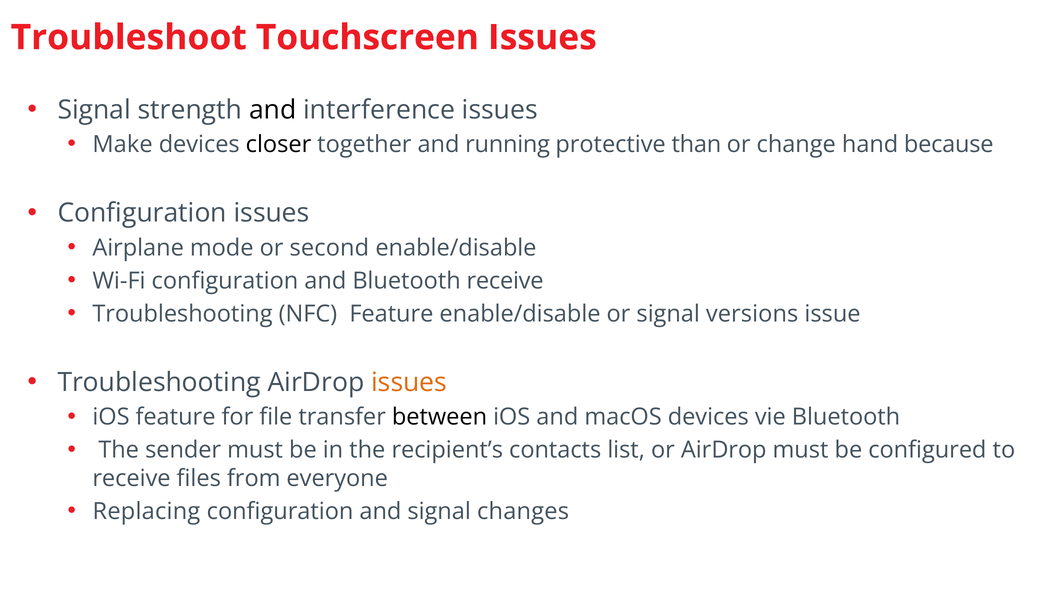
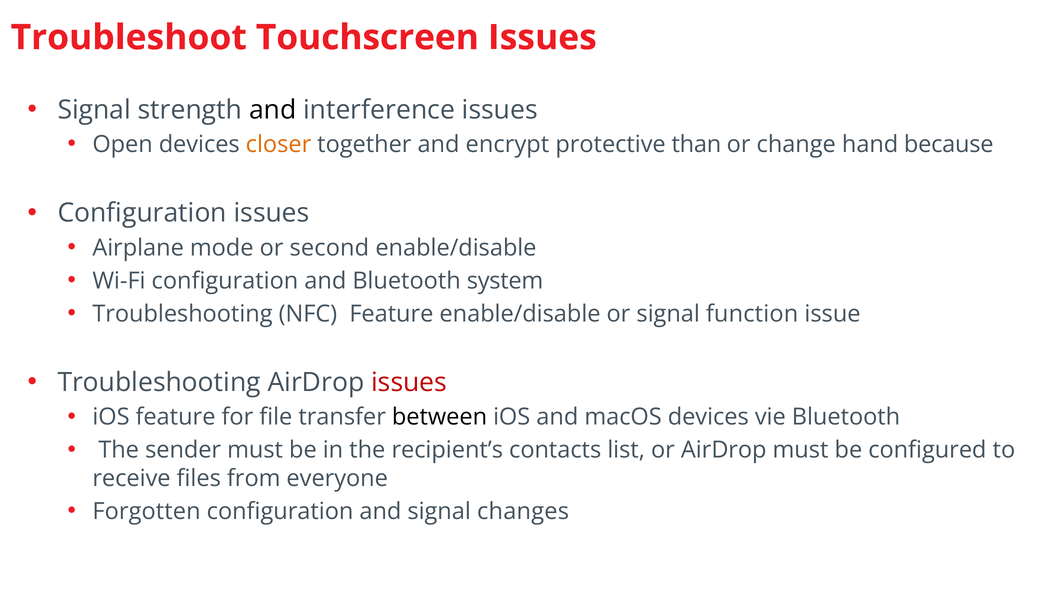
Make: Make -> Open
closer colour: black -> orange
running: running -> encrypt
Bluetooth receive: receive -> system
versions: versions -> function
issues at (409, 382) colour: orange -> red
Replacing: Replacing -> Forgotten
